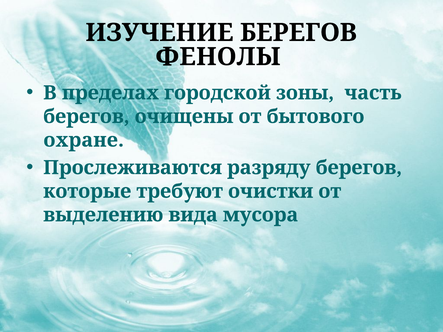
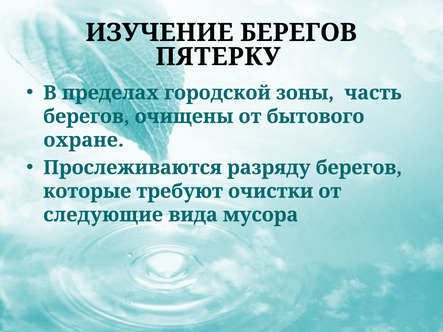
ФЕНОЛЫ: ФЕНОЛЫ -> ПЯТЕРКУ
выделению: выделению -> следующие
